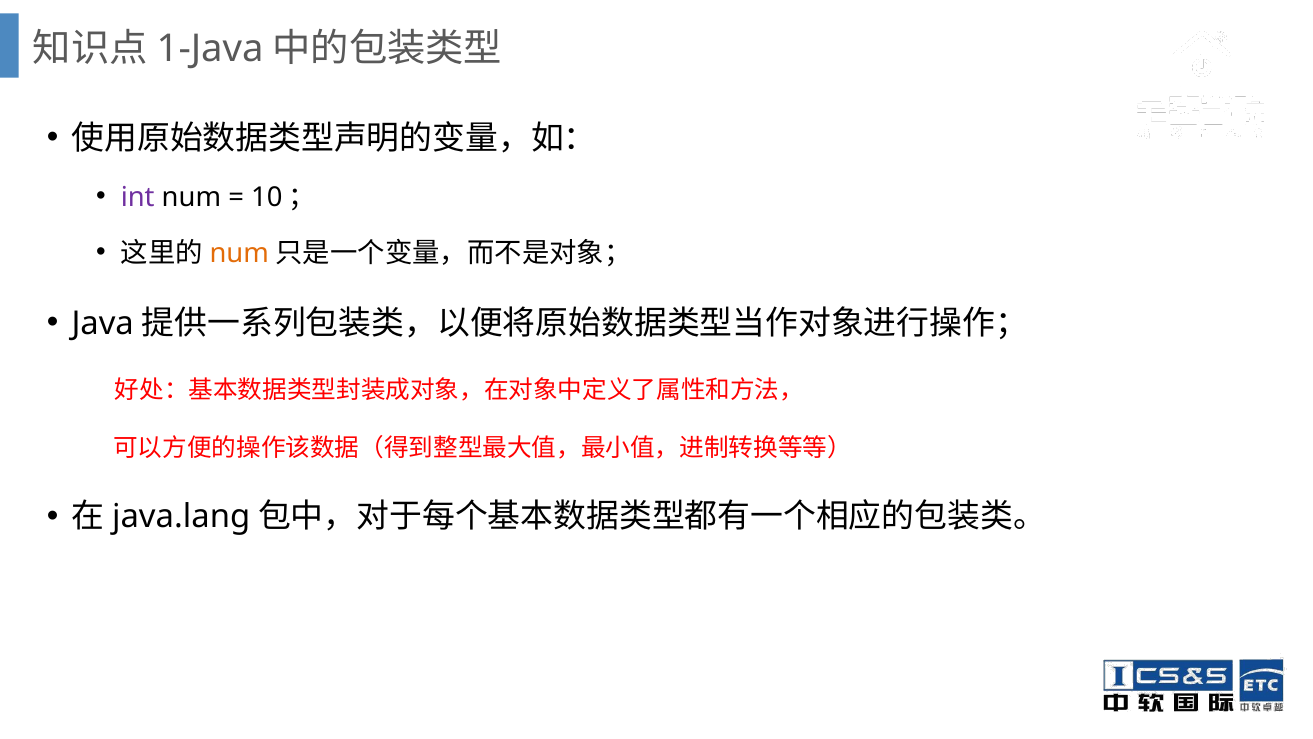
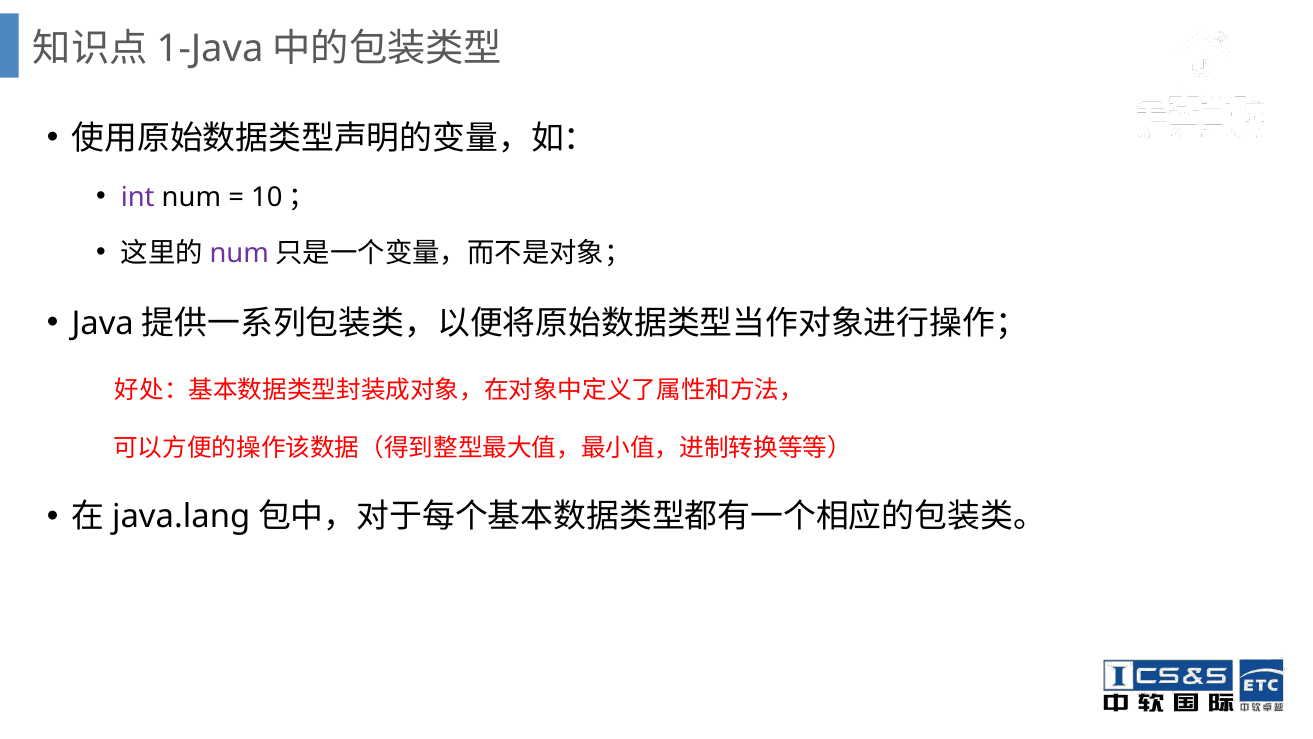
num at (239, 253) colour: orange -> purple
